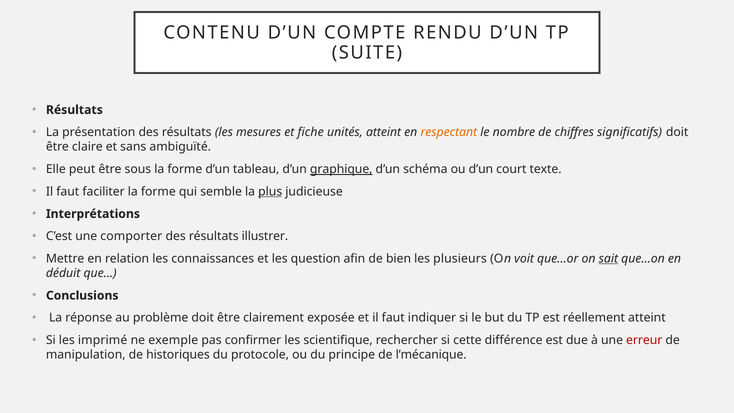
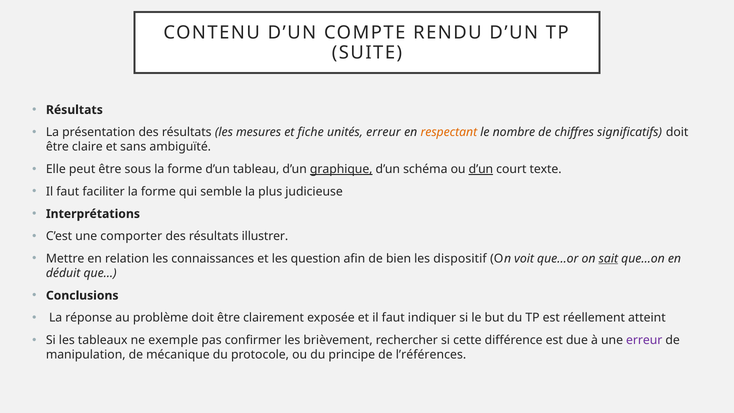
unités atteint: atteint -> erreur
d’un at (481, 169) underline: none -> present
plus underline: present -> none
plusieurs: plusieurs -> dispositif
imprimé: imprimé -> tableaux
scientifique: scientifique -> brièvement
erreur at (644, 340) colour: red -> purple
historiques: historiques -> mécanique
l’mécanique: l’mécanique -> l’références
